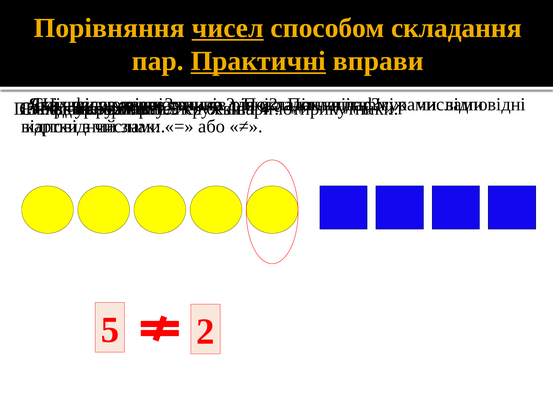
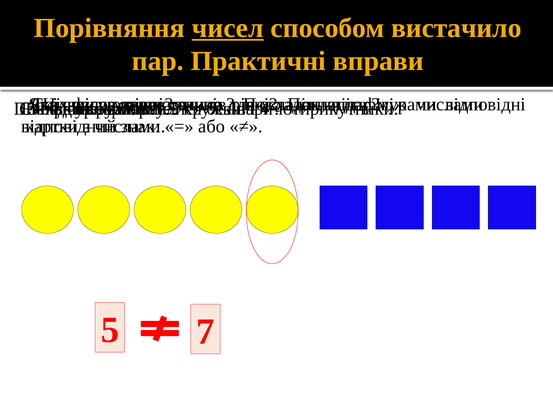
способом складання: складання -> вистачило
Практичні underline: present -> none
2: 2 -> 7
